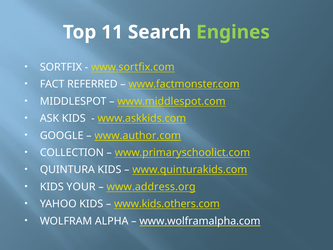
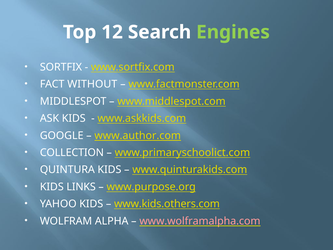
11: 11 -> 12
REFERRED: REFERRED -> WITHOUT
YOUR: YOUR -> LINKS
www.address.org: www.address.org -> www.purpose.org
www.wolframalpha.com colour: white -> pink
